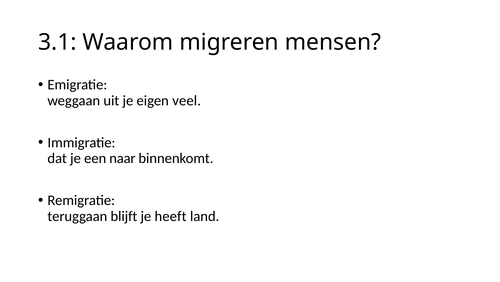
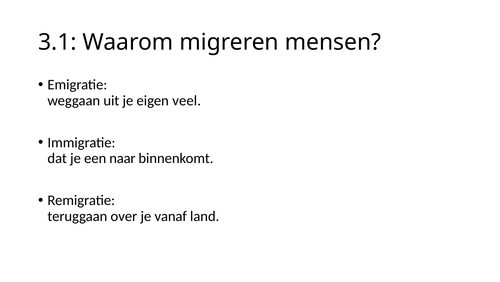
blijft: blijft -> over
heeft: heeft -> vanaf
